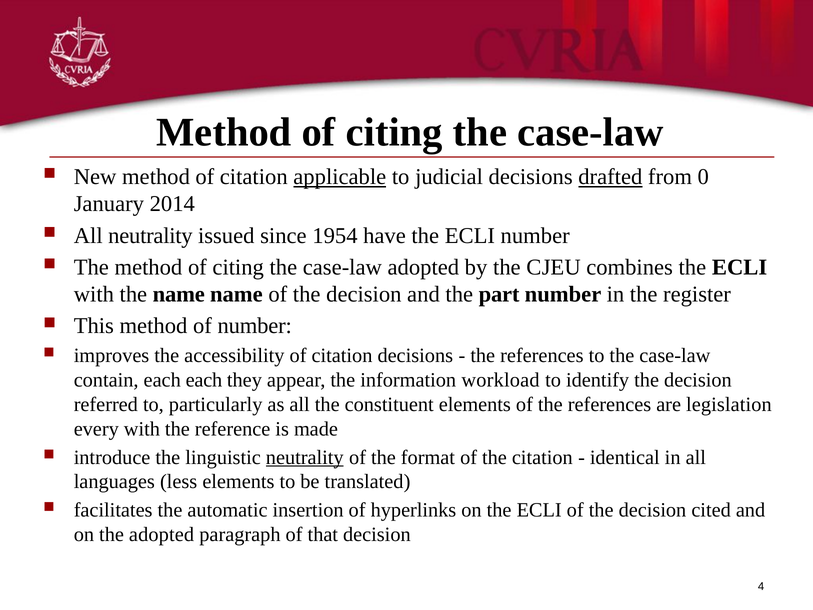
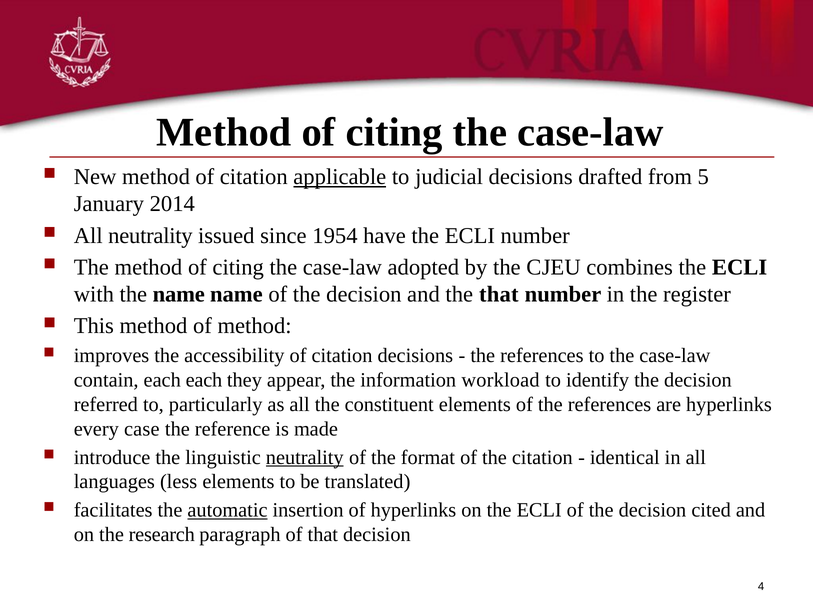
drafted underline: present -> none
0: 0 -> 5
the part: part -> that
of number: number -> method
are legislation: legislation -> hyperlinks
every with: with -> case
automatic underline: none -> present
the adopted: adopted -> research
